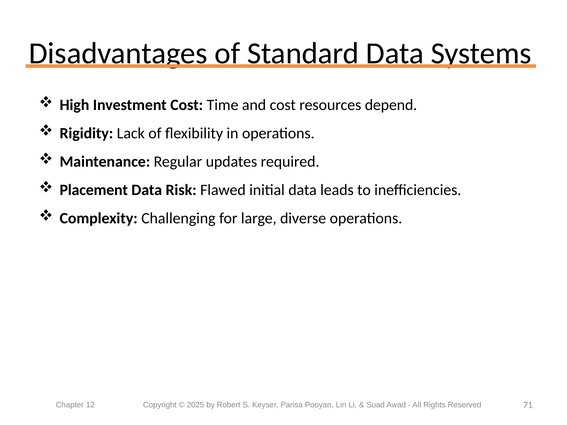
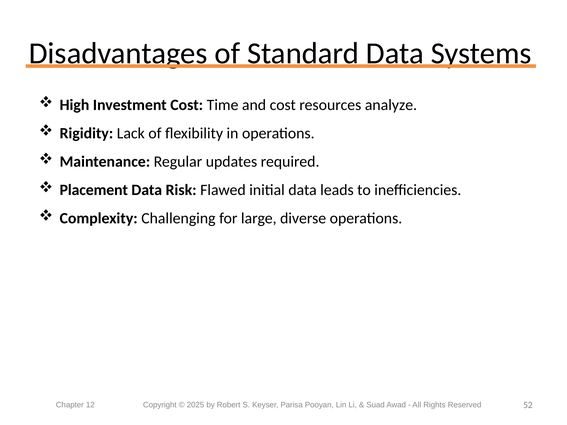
depend: depend -> analyze
71: 71 -> 52
